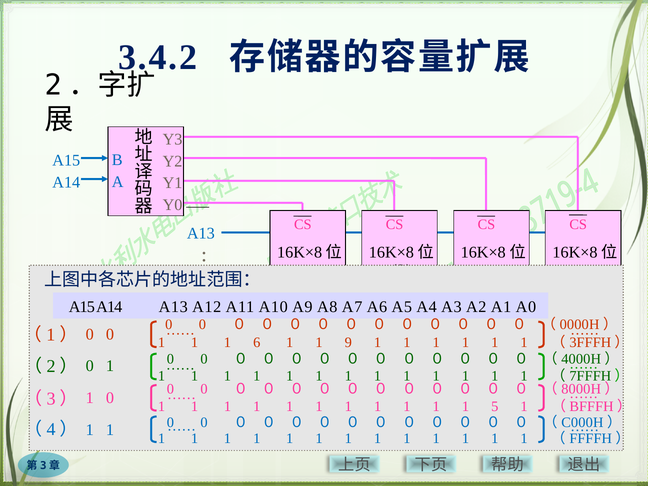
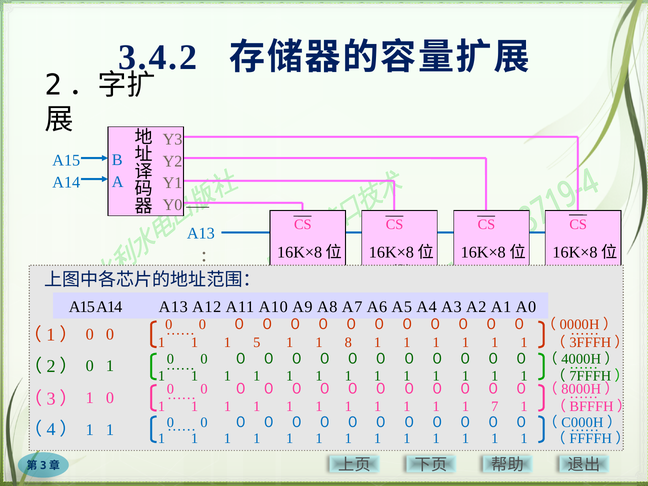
6: 6 -> 5
9: 9 -> 8
5: 5 -> 7
